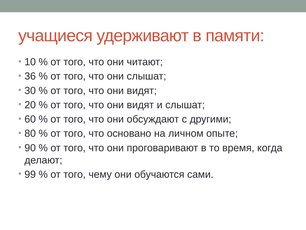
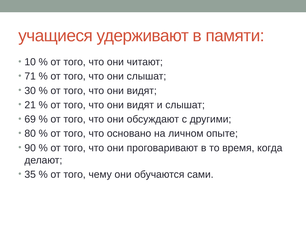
36: 36 -> 71
20: 20 -> 21
60: 60 -> 69
99: 99 -> 35
